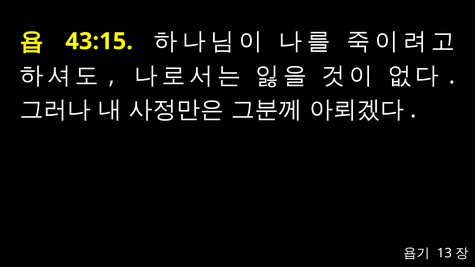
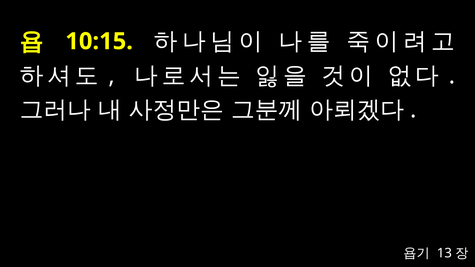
43:15: 43:15 -> 10:15
